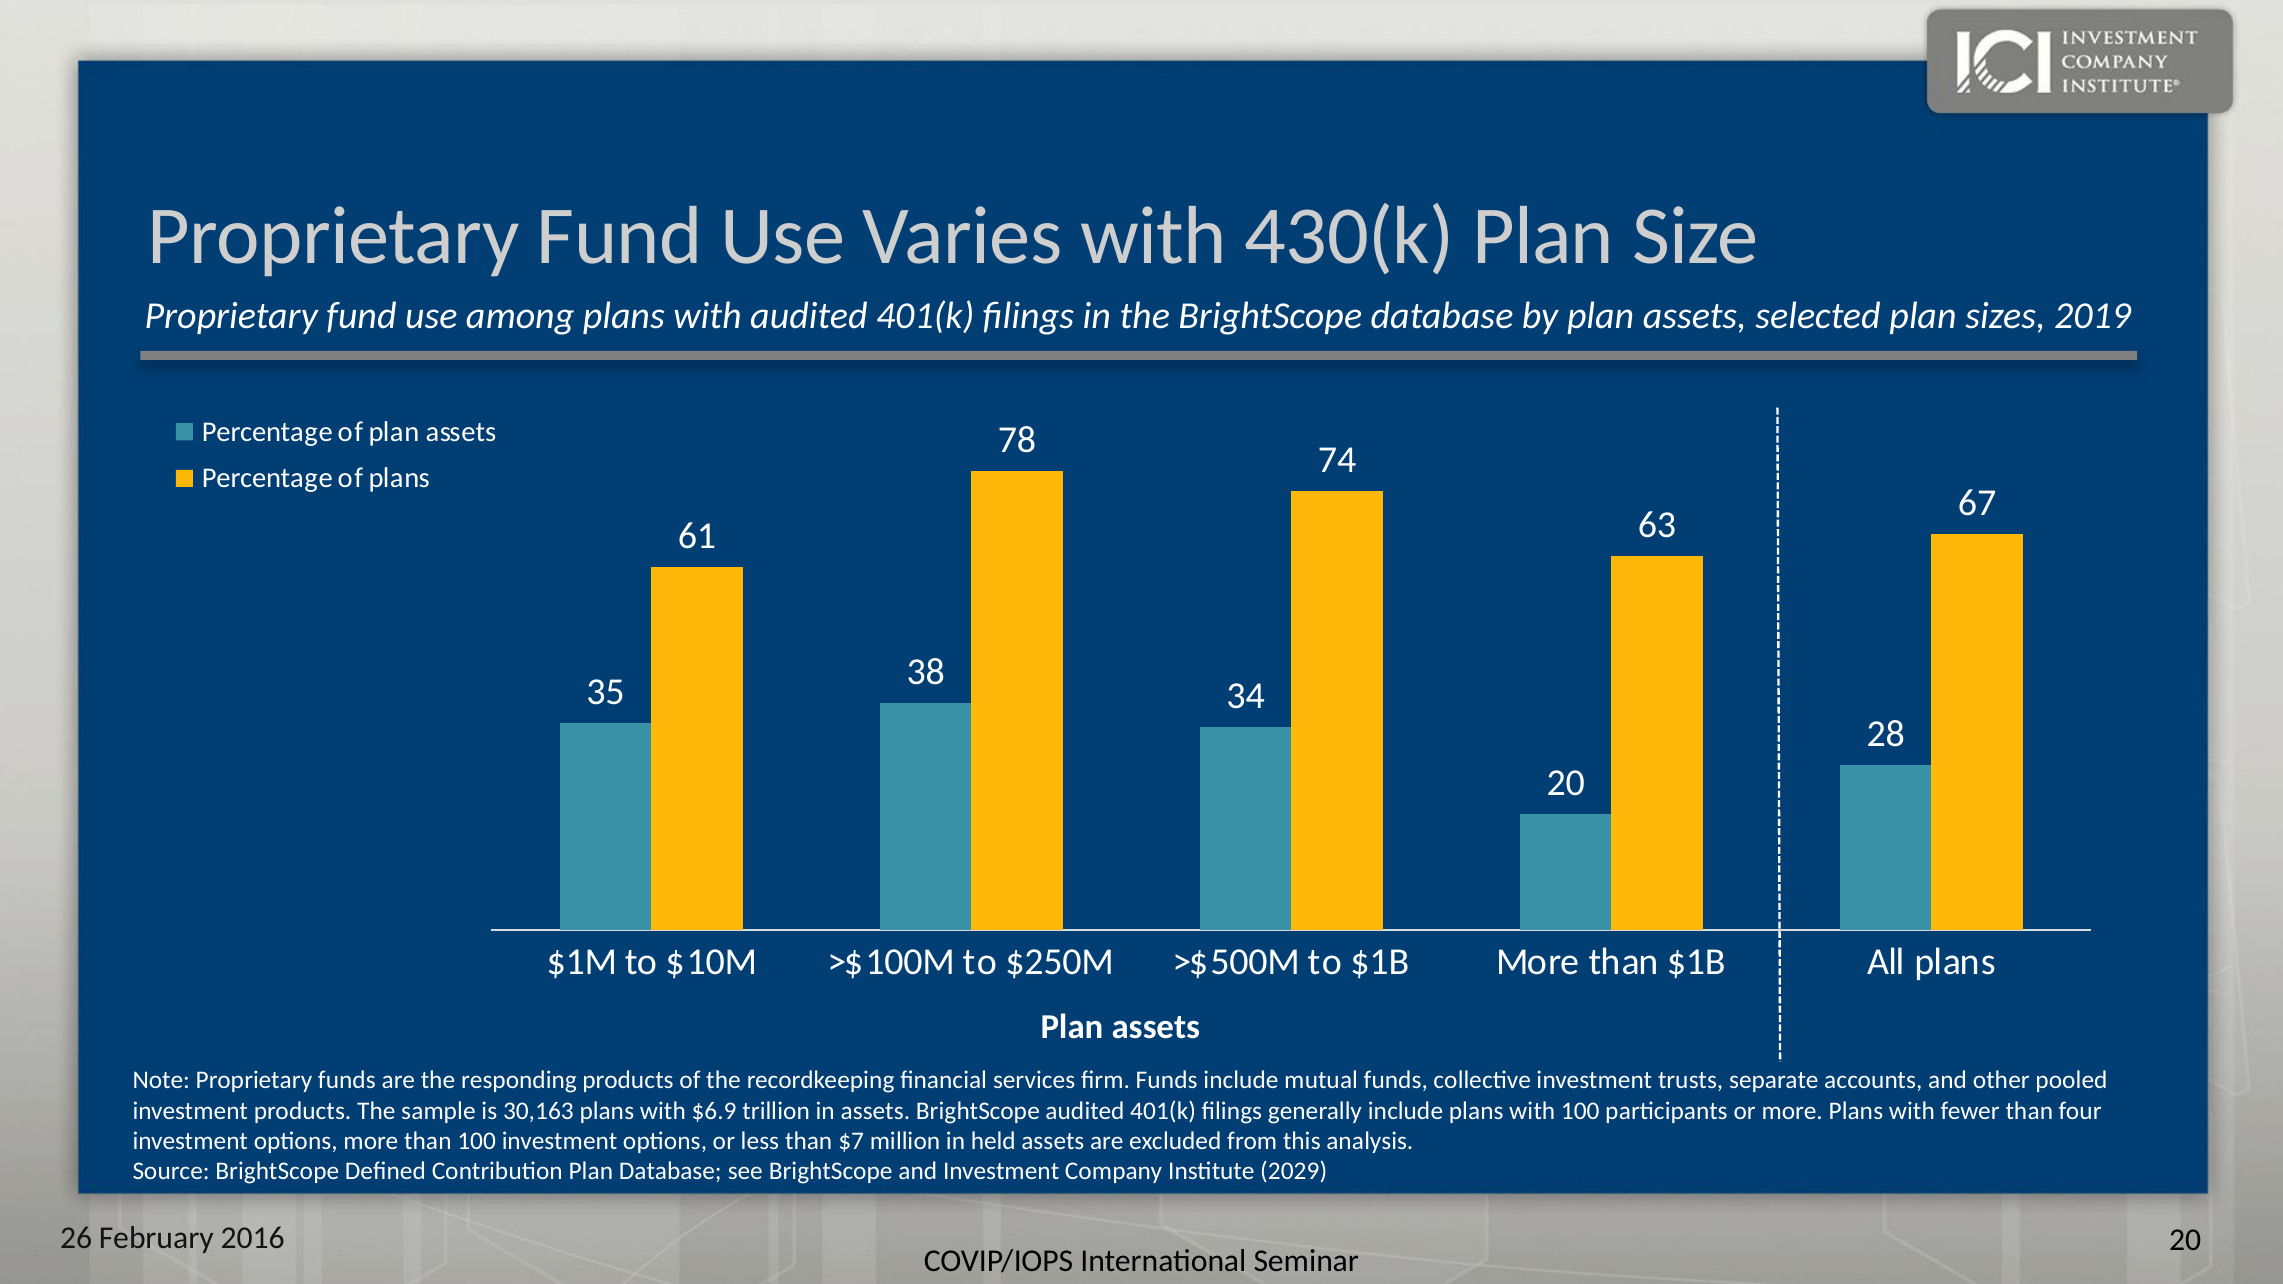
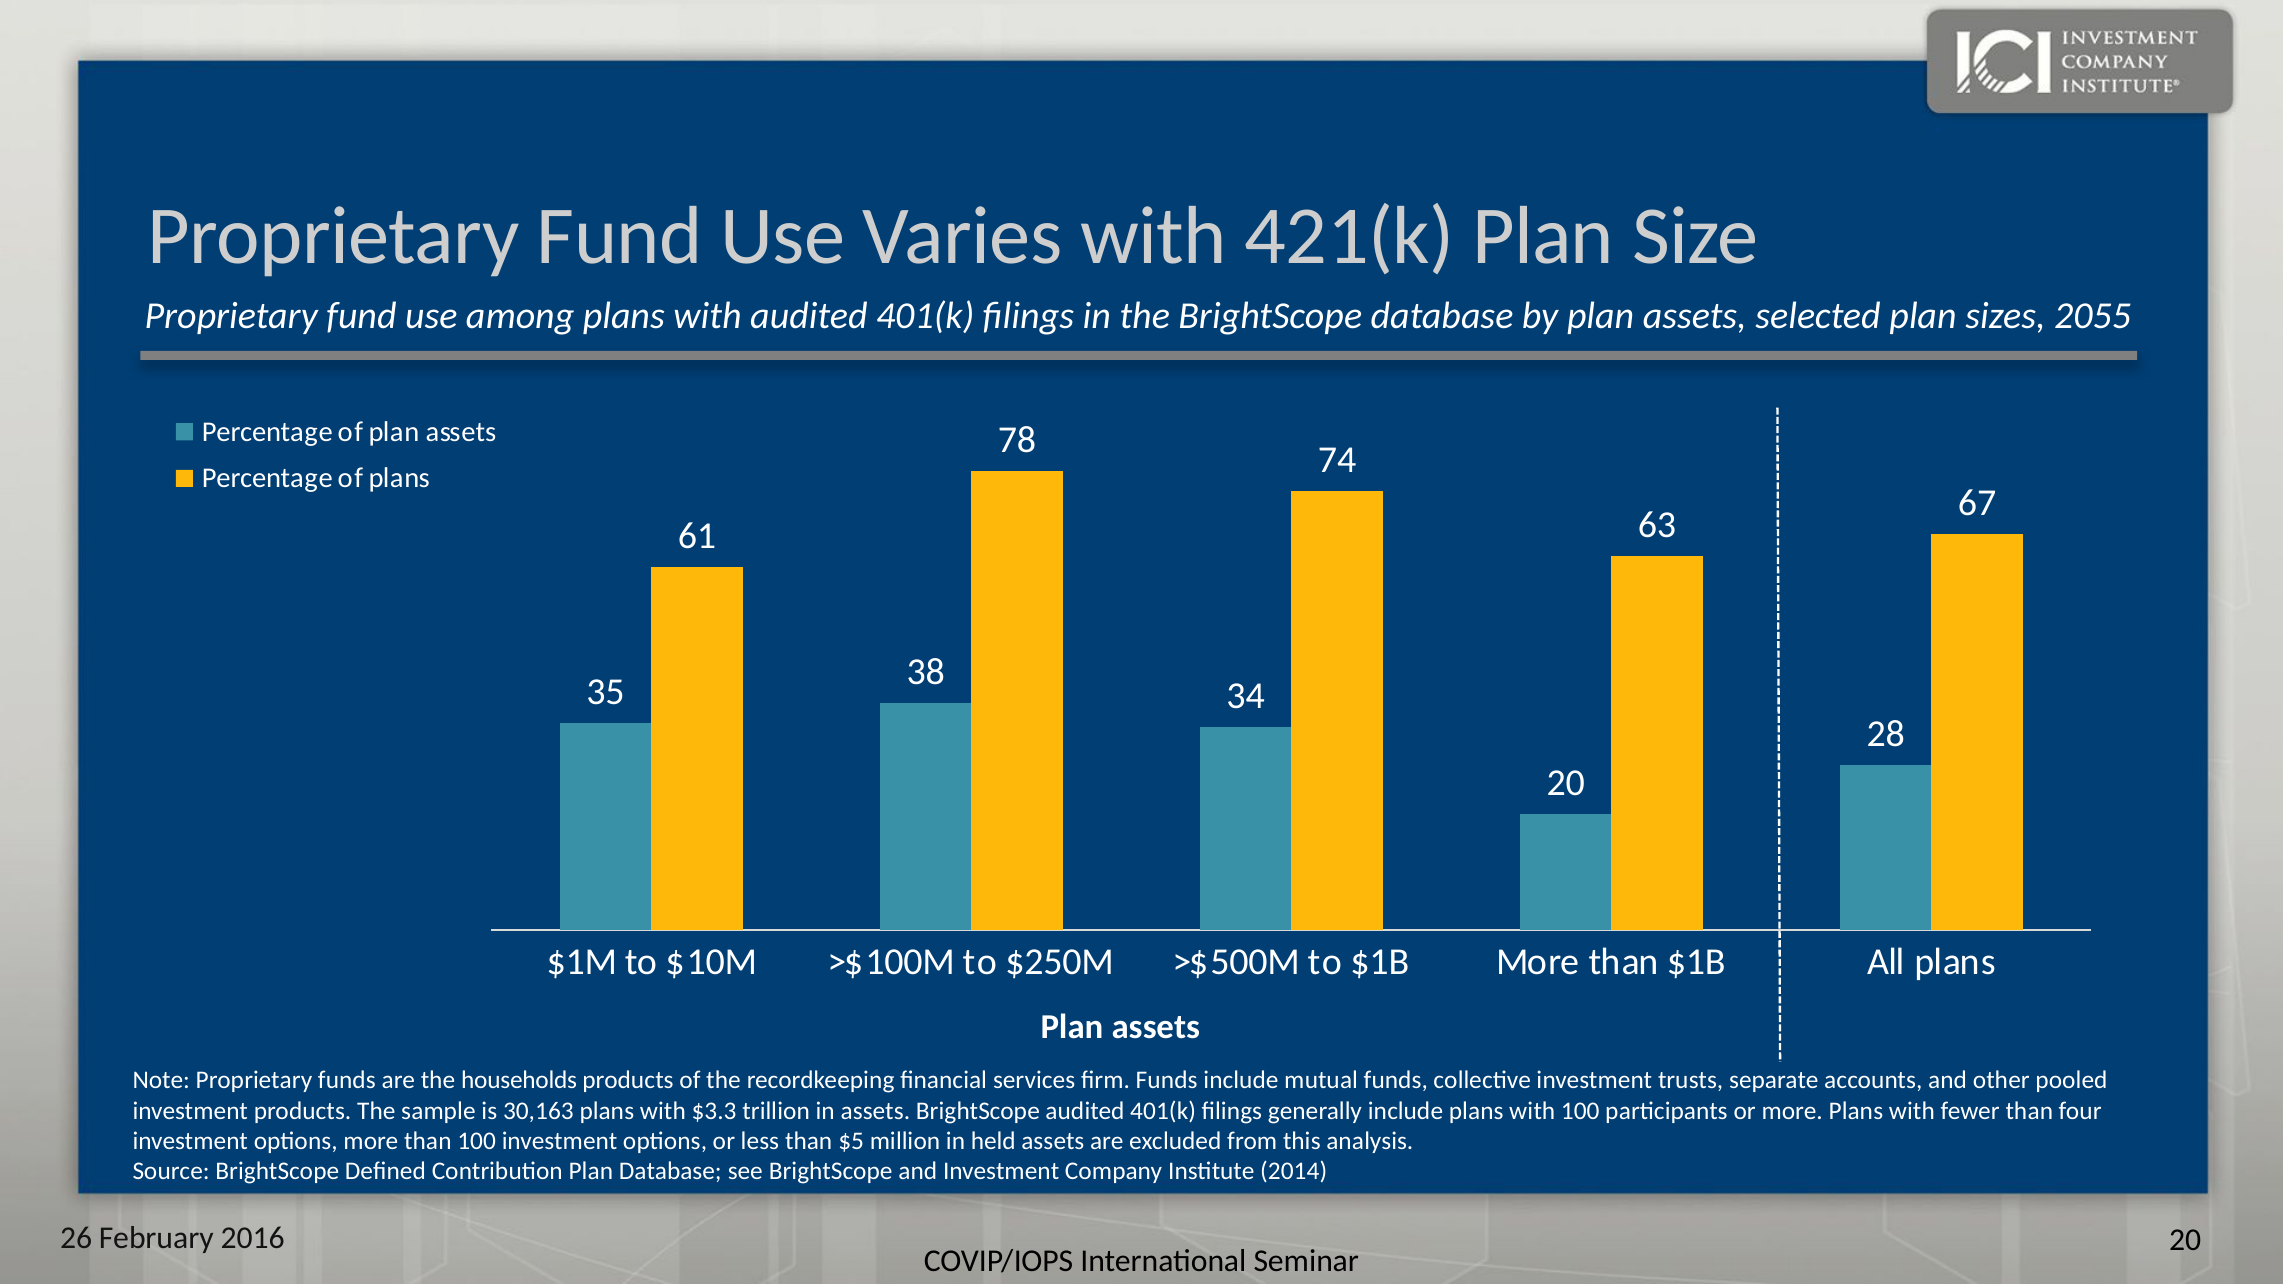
430(k: 430(k -> 421(k
2019: 2019 -> 2055
responding: responding -> households
$6.9: $6.9 -> $3.3
$7: $7 -> $5
2029: 2029 -> 2014
